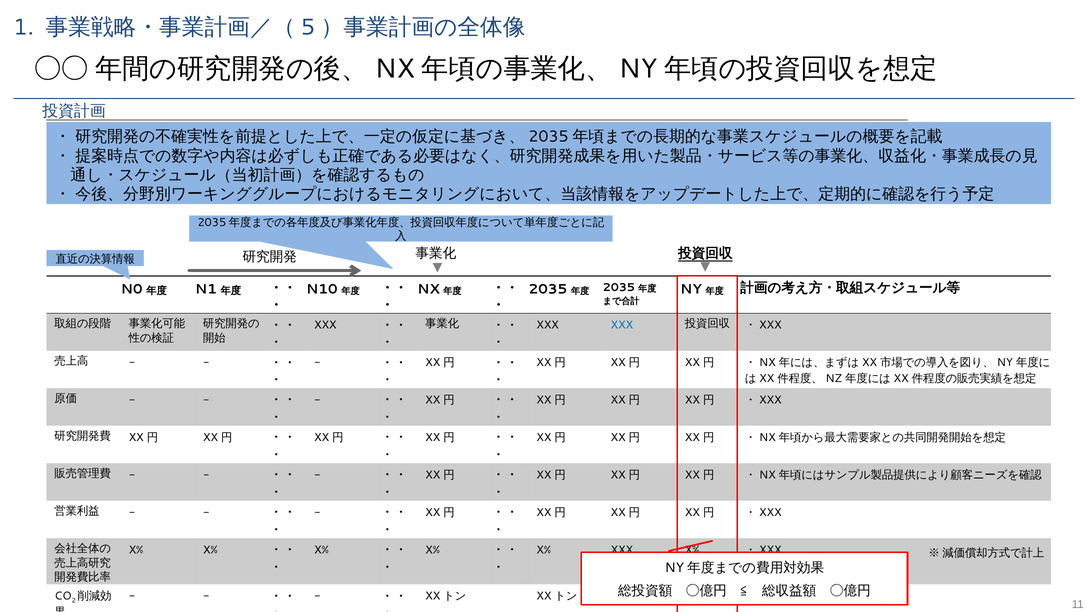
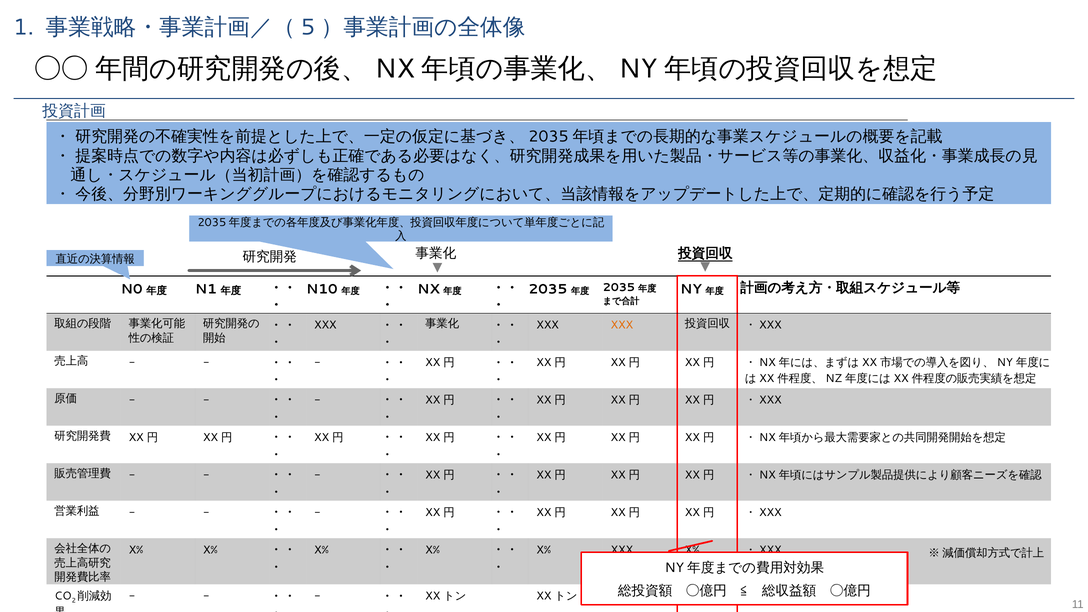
XXX at (622, 325) colour: blue -> orange
